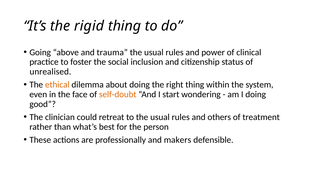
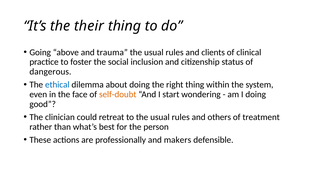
rigid: rigid -> their
power: power -> clients
unrealised: unrealised -> dangerous
ethical colour: orange -> blue
